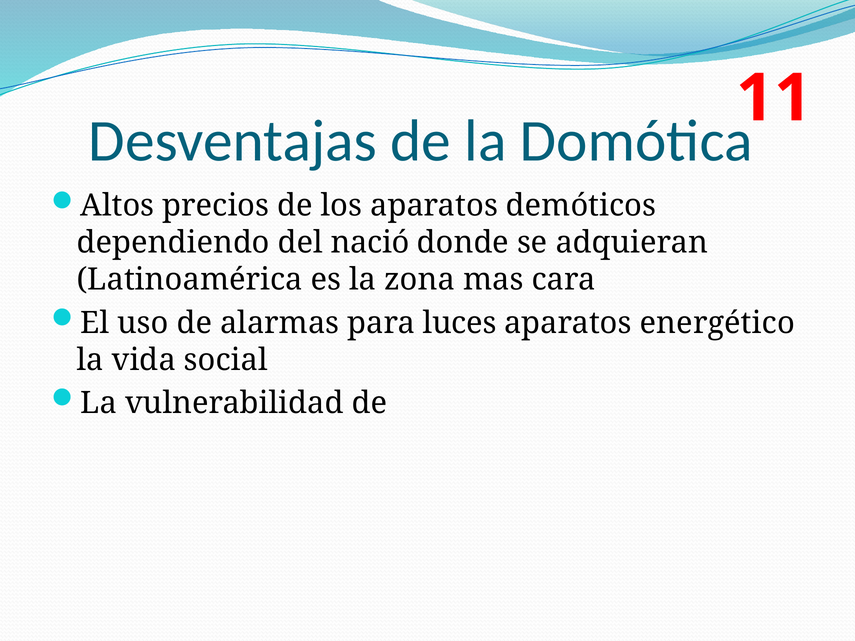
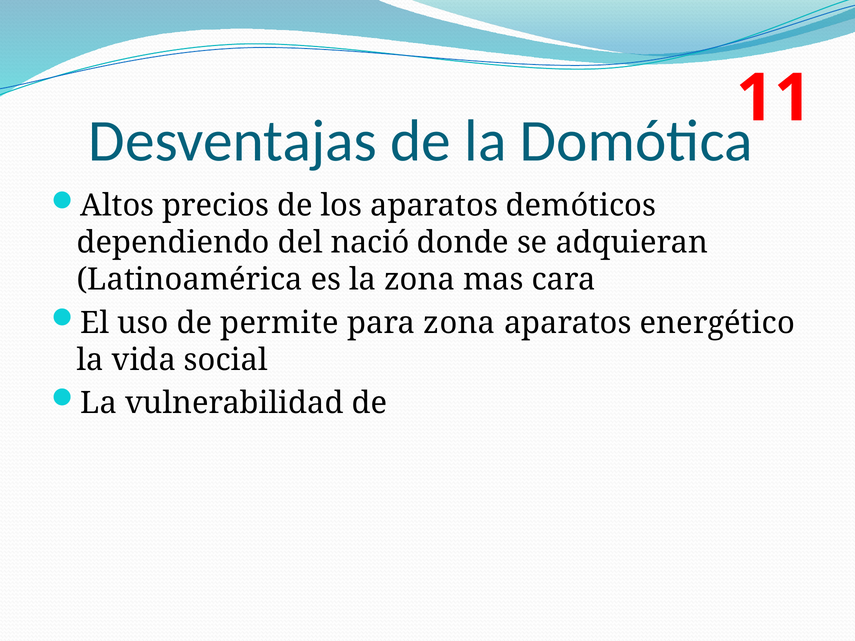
alarmas: alarmas -> permite
para luces: luces -> zona
